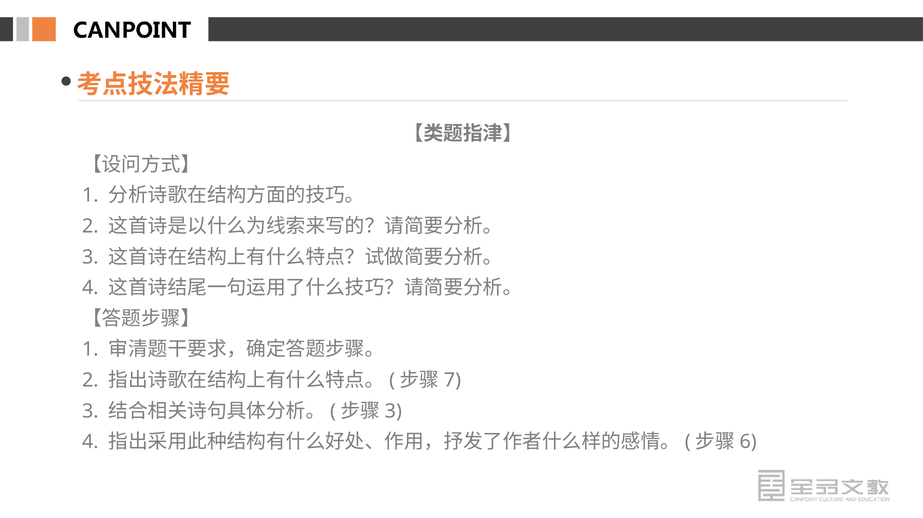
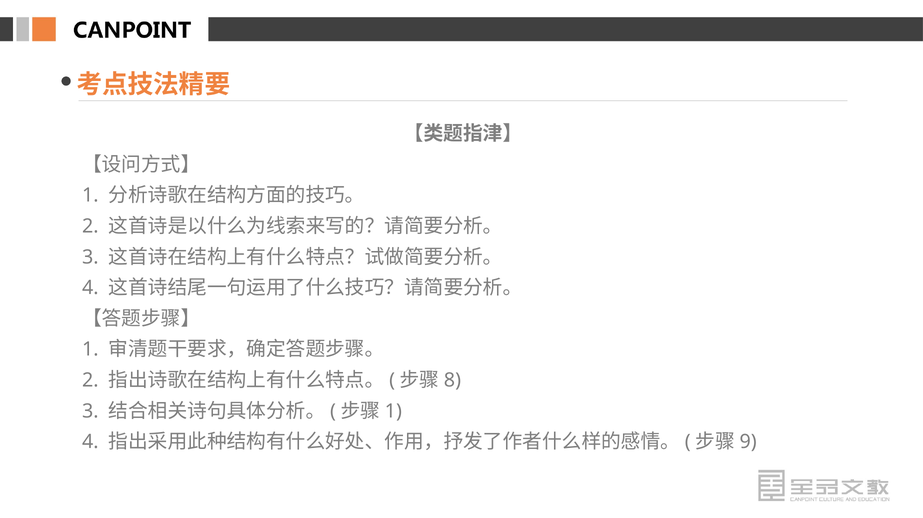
7: 7 -> 8
3 at (393, 411): 3 -> 1
6: 6 -> 9
